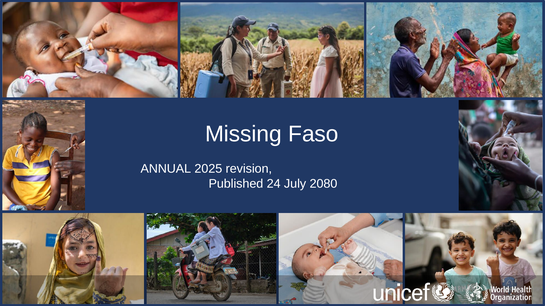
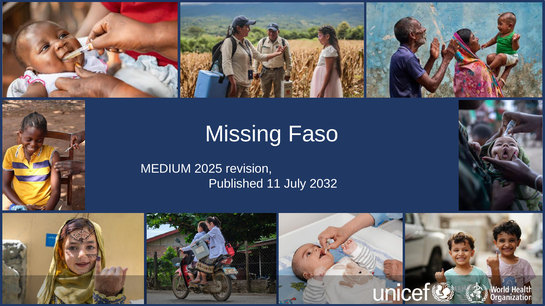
ANNUAL: ANNUAL -> MEDIUM
24: 24 -> 11
2080: 2080 -> 2032
